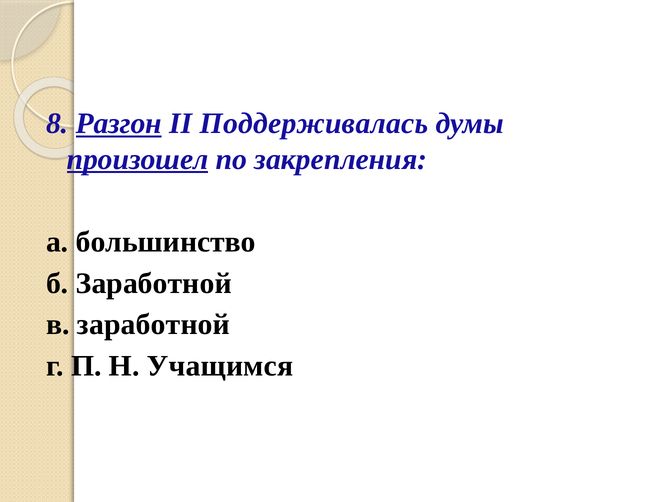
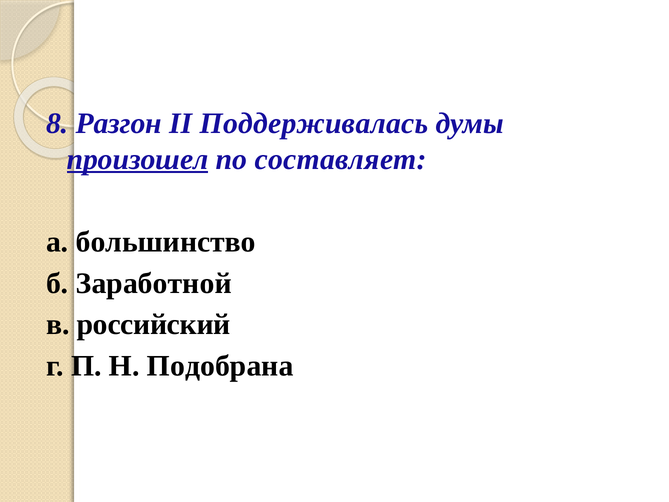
Разгон underline: present -> none
закрепления: закрепления -> составляет
в заработной: заработной -> российский
Учащимся: Учащимся -> Подобрана
